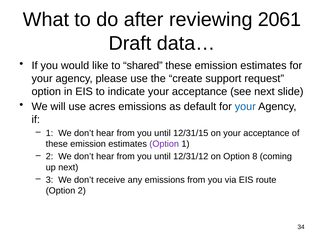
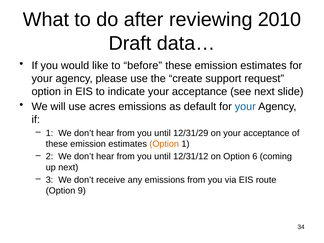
2061: 2061 -> 2010
shared: shared -> before
12/31/15: 12/31/15 -> 12/31/29
Option at (164, 144) colour: purple -> orange
8: 8 -> 6
Option 2: 2 -> 9
